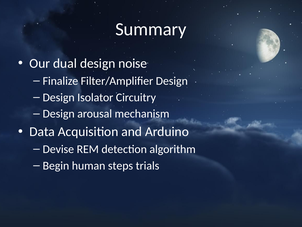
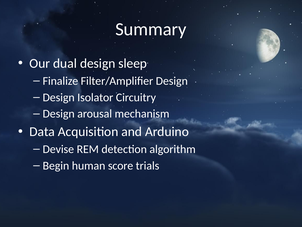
noise: noise -> sleep
steps: steps -> score
